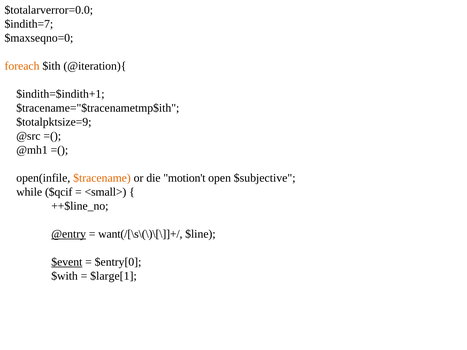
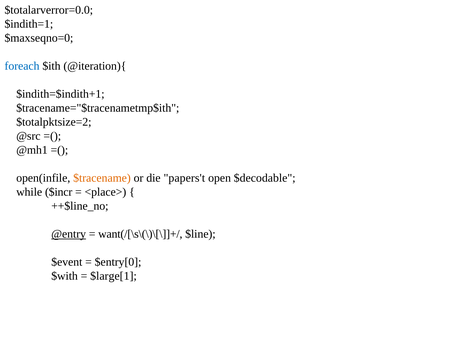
$indith=7: $indith=7 -> $indith=1
foreach colour: orange -> blue
$totalpktsize=9: $totalpktsize=9 -> $totalpktsize=2
motion't: motion't -> papers't
$subjective: $subjective -> $decodable
$qcif: $qcif -> $incr
<small>: <small> -> <place>
$event underline: present -> none
